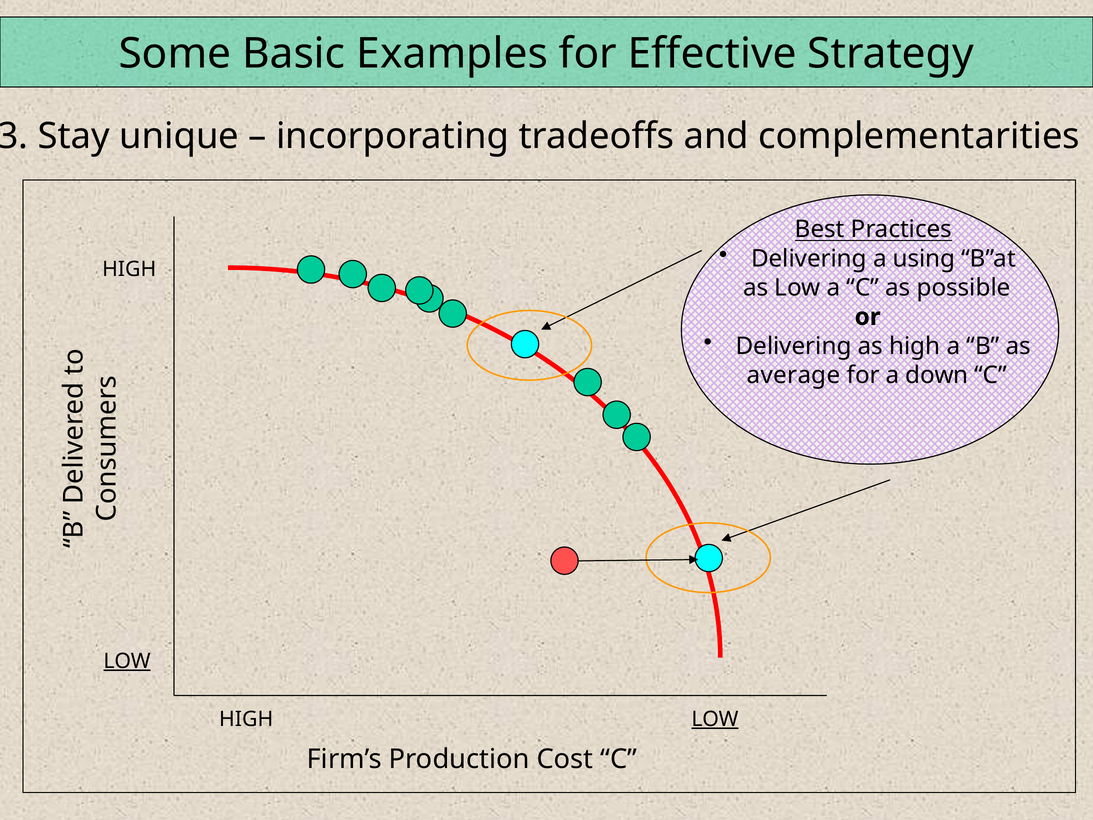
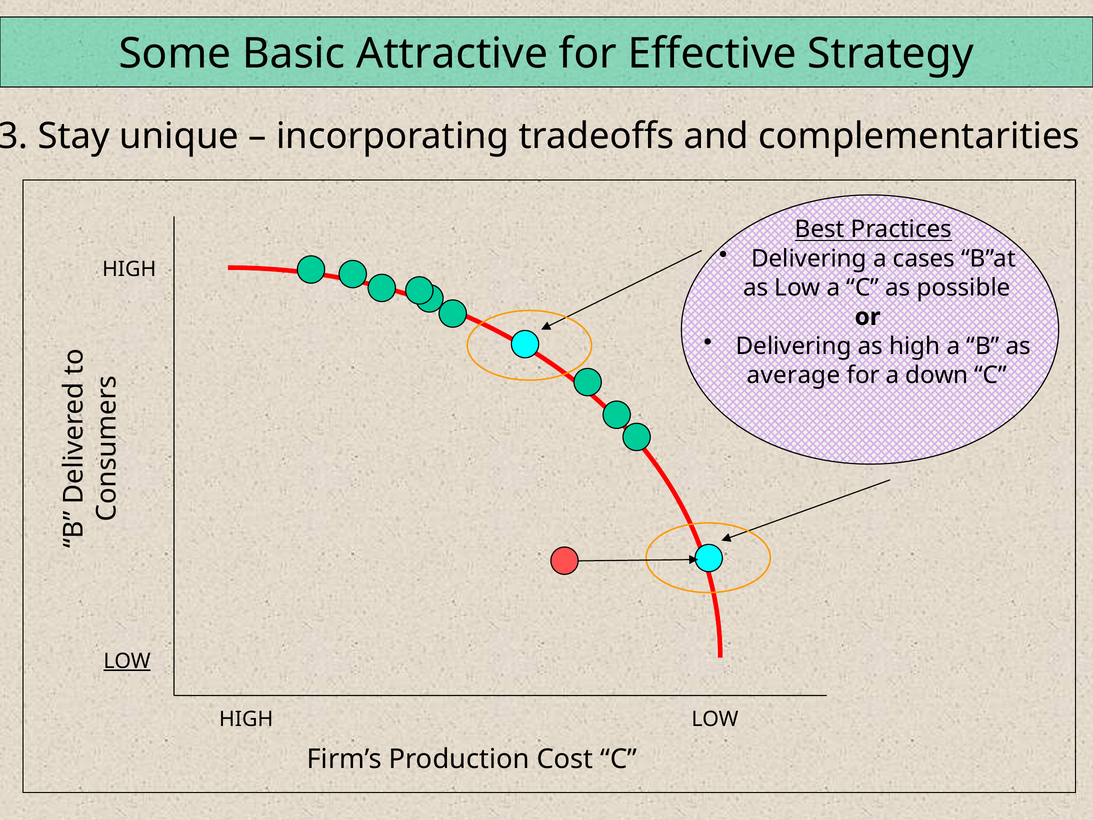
Examples: Examples -> Attractive
using: using -> cases
LOW at (715, 719) underline: present -> none
